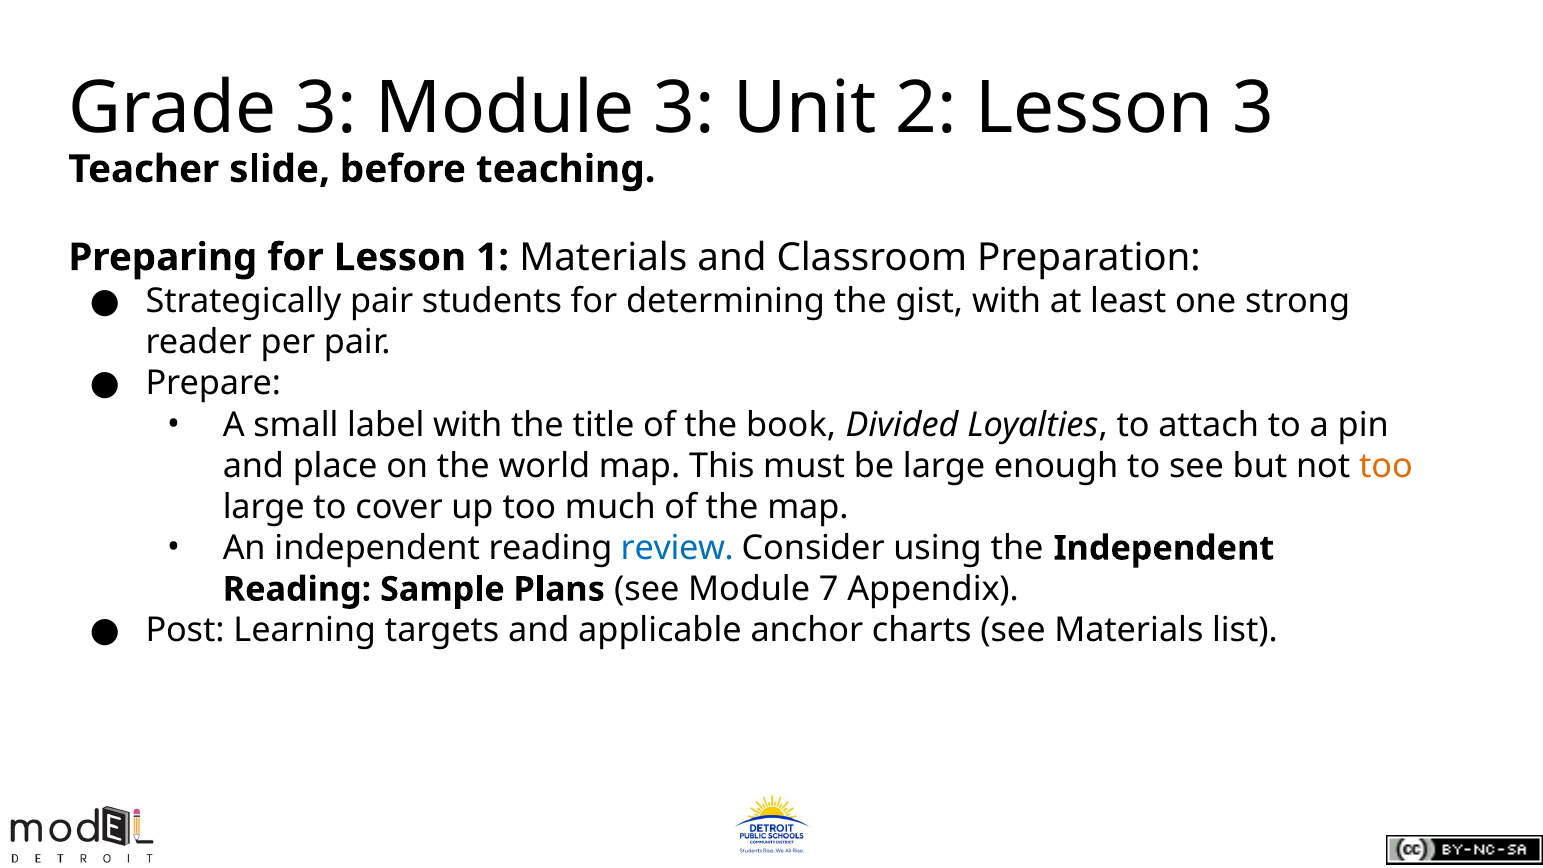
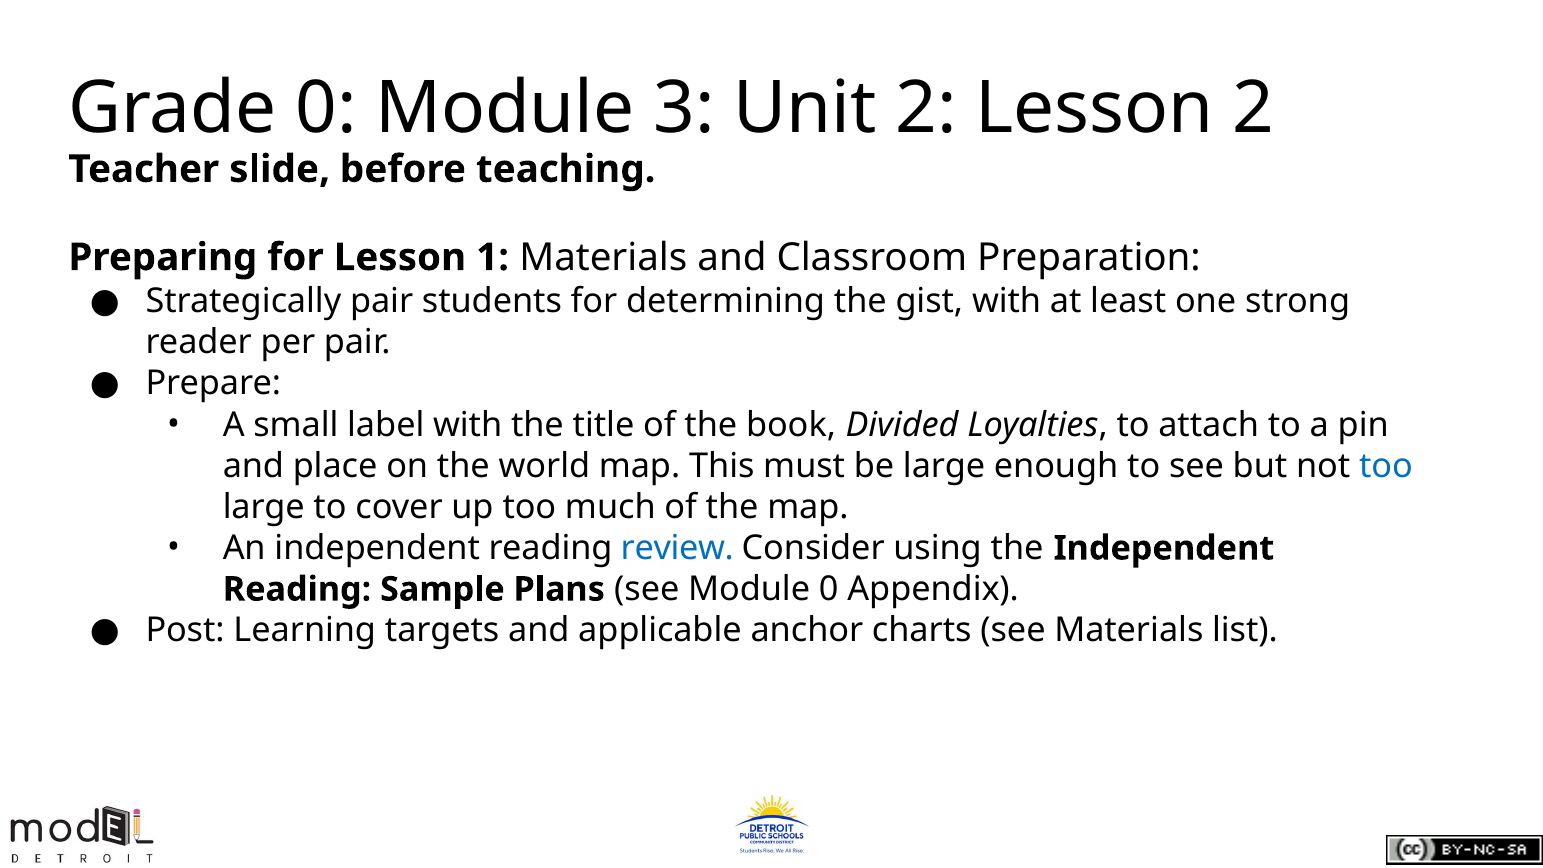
Grade 3: 3 -> 0
Lesson 3: 3 -> 2
too at (1386, 466) colour: orange -> blue
Module 7: 7 -> 0
